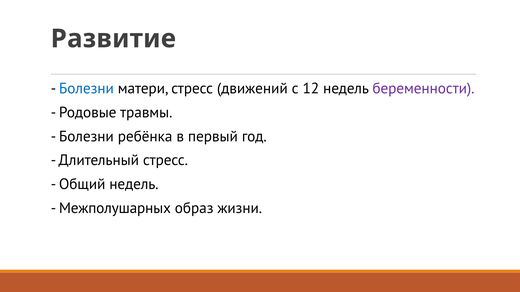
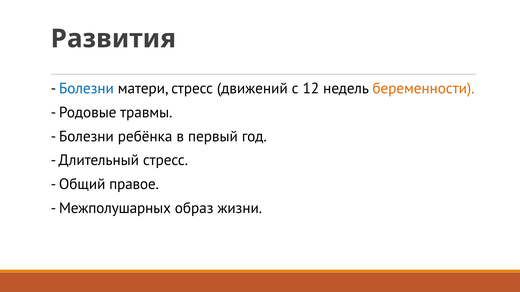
Развитие: Развитие -> Развития
беременности colour: purple -> orange
Общий недель: недель -> правое
